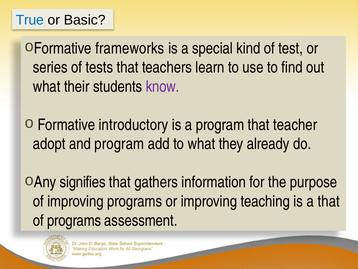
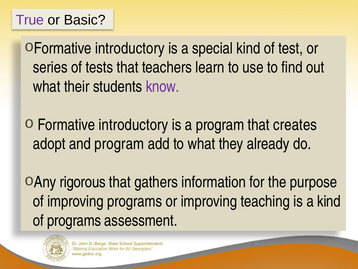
True colour: blue -> purple
frameworks at (130, 48): frameworks -> introductory
teacher: teacher -> creates
signifies: signifies -> rigorous
a that: that -> kind
